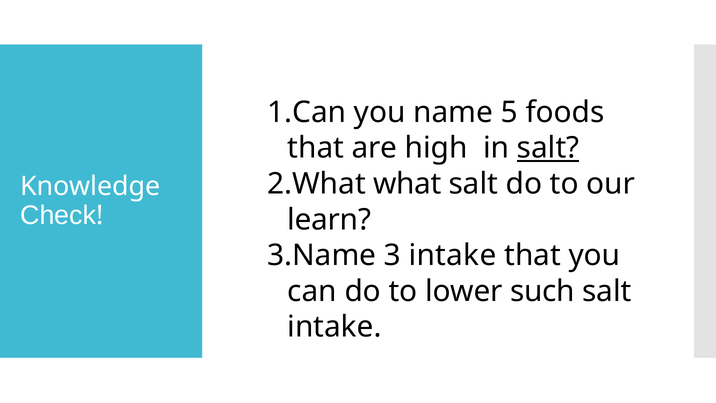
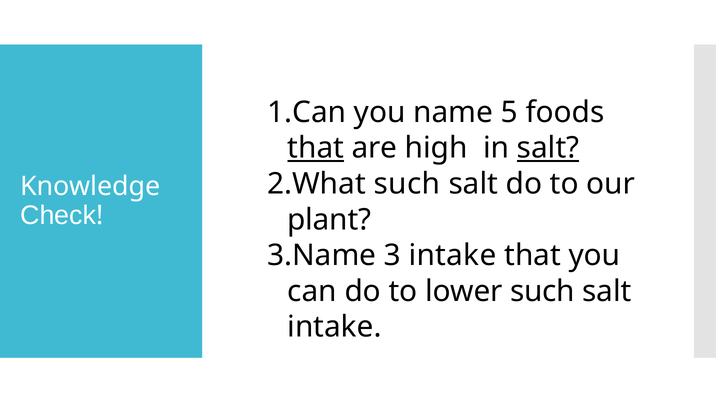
that at (316, 148) underline: none -> present
what at (407, 184): what -> such
learn: learn -> plant
